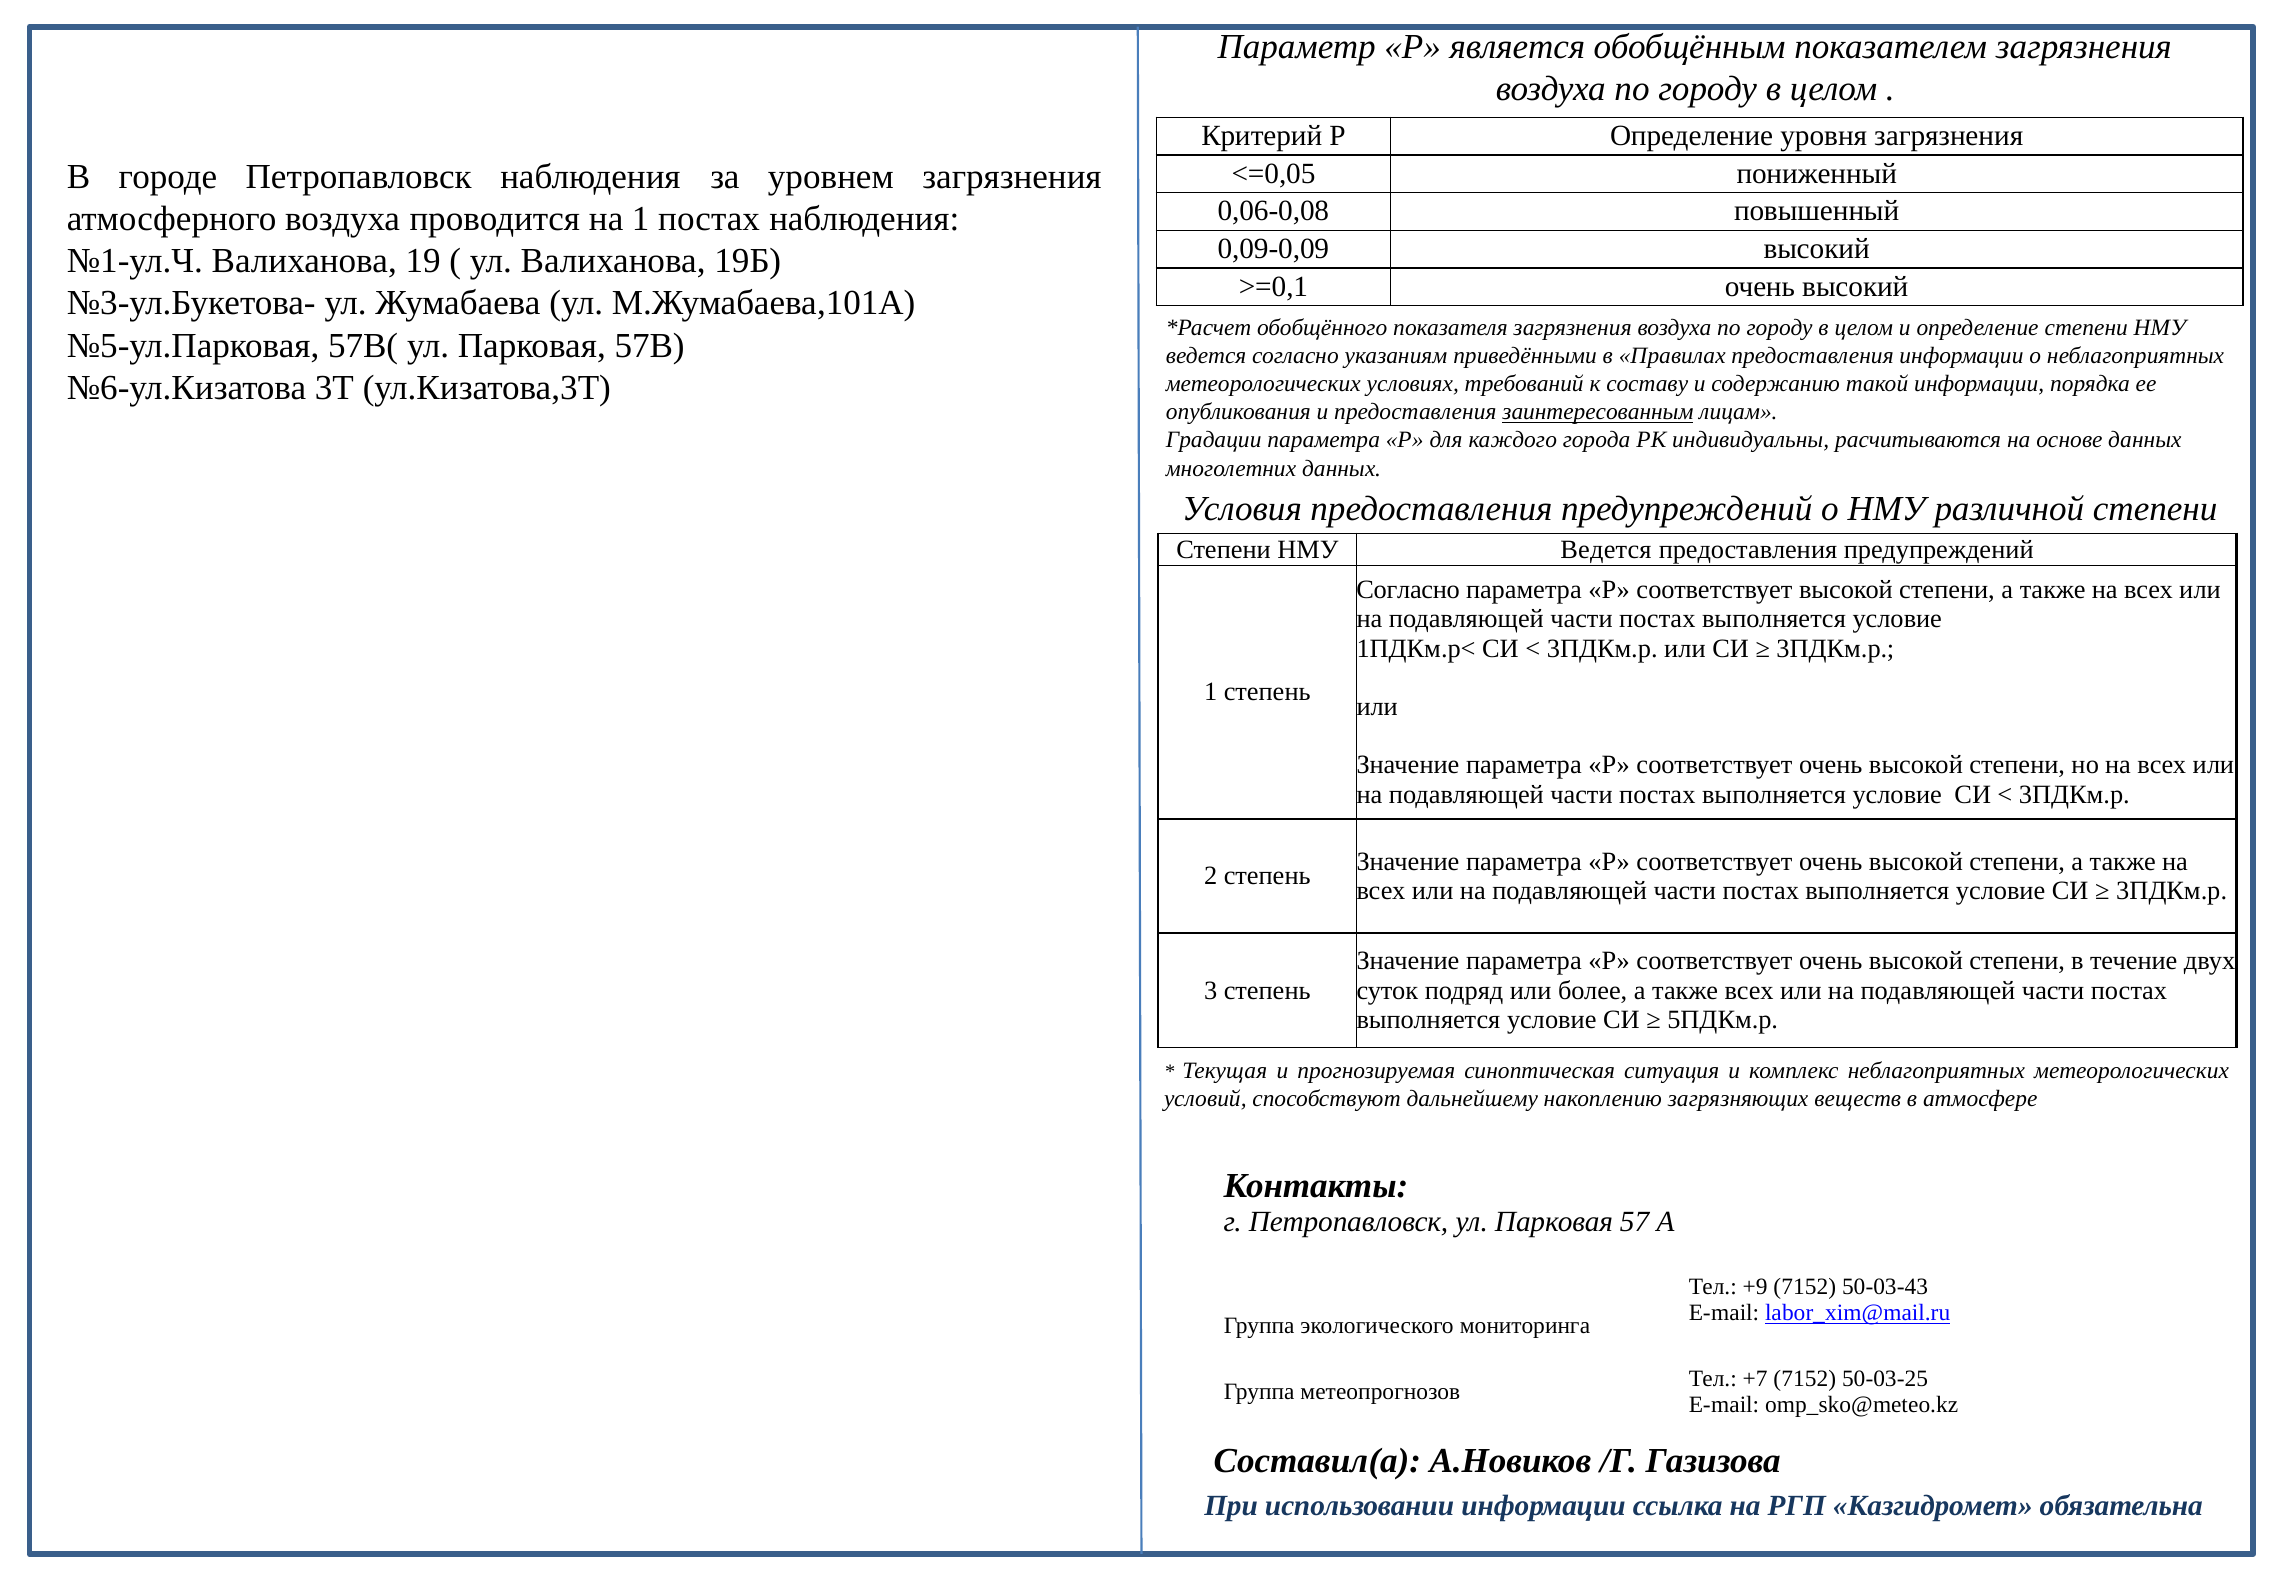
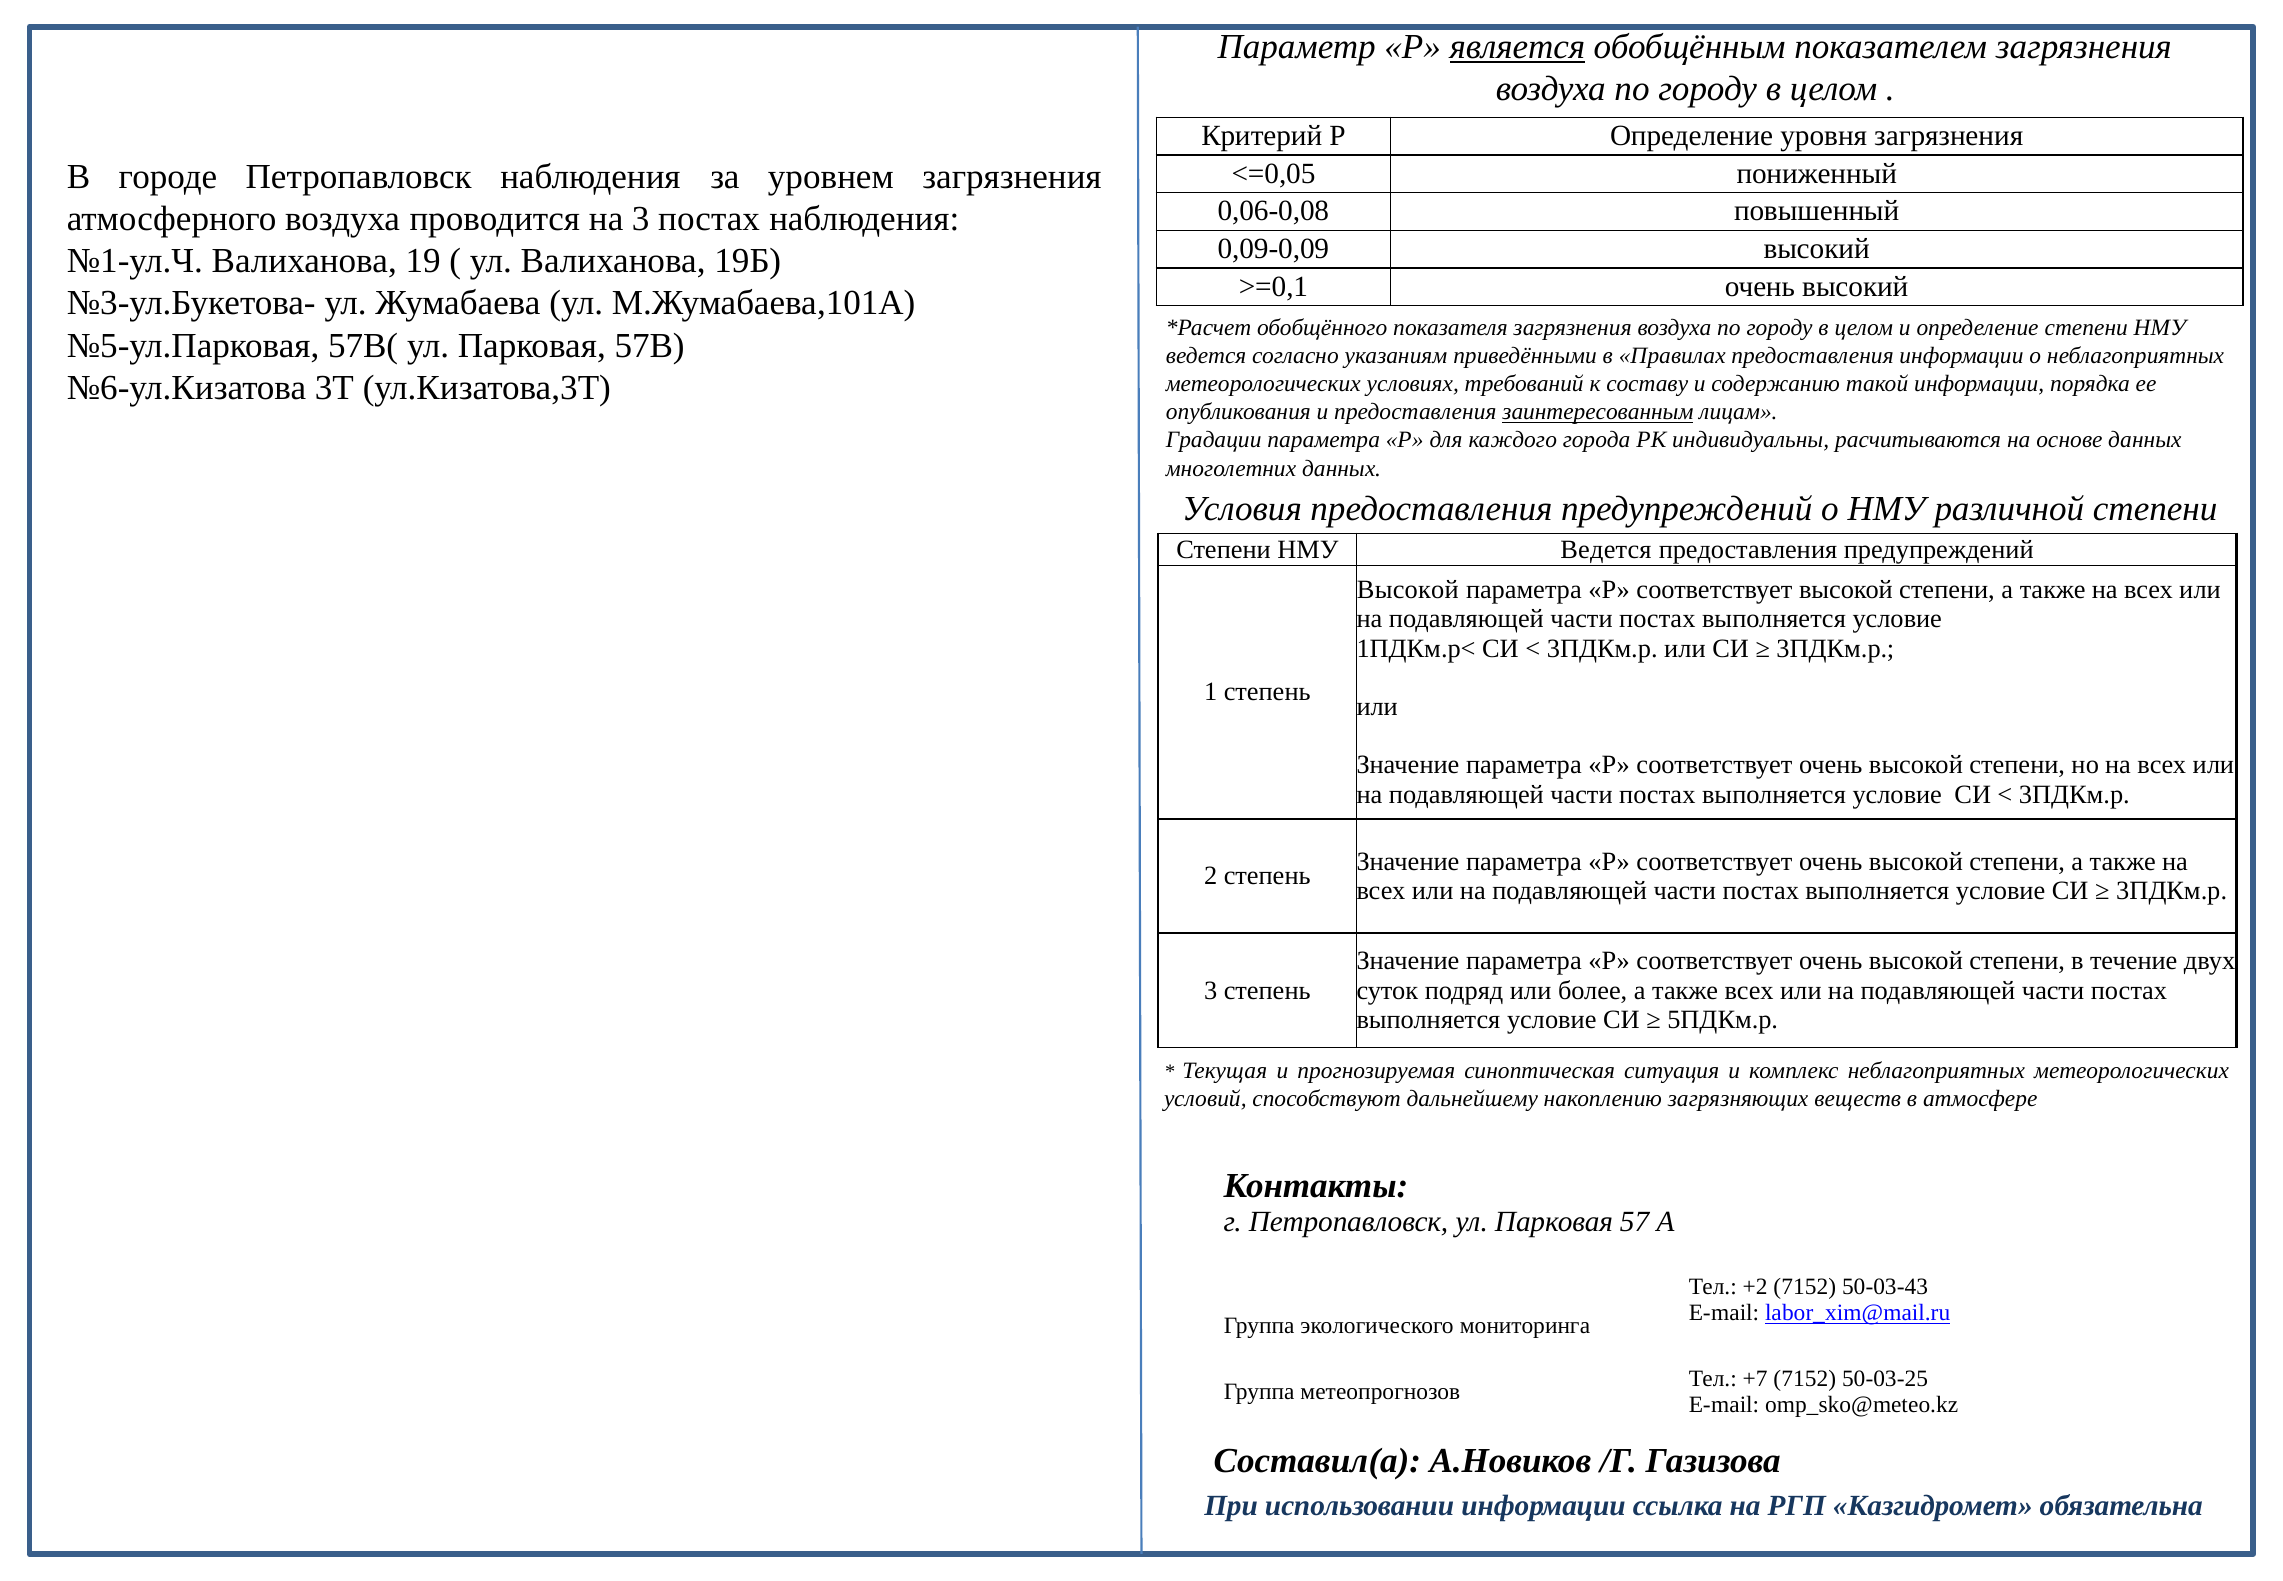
является underline: none -> present
на 1: 1 -> 3
Согласно at (1408, 590): Согласно -> Высокой
+9: +9 -> +2
